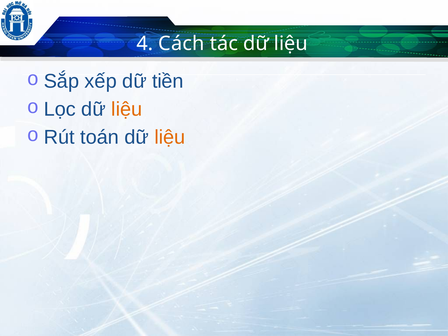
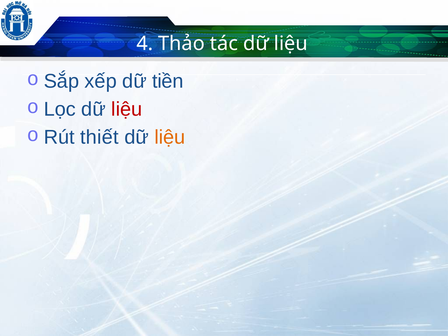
Cách: Cách -> Thảo
liệu at (127, 109) colour: orange -> red
toán: toán -> thiết
